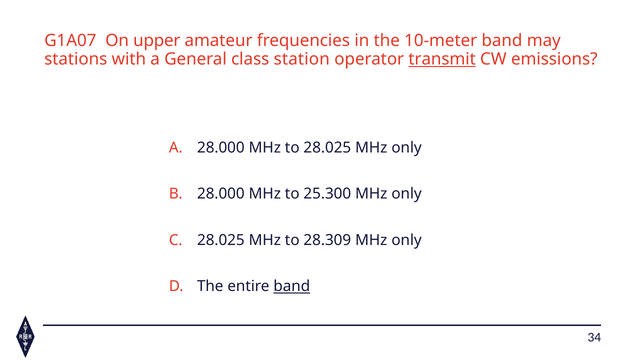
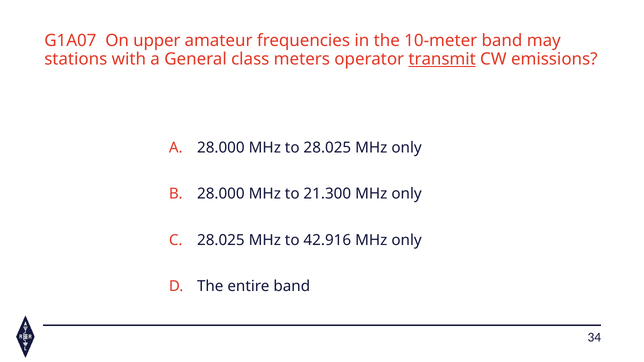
station: station -> meters
25.300: 25.300 -> 21.300
28.309: 28.309 -> 42.916
band at (292, 287) underline: present -> none
